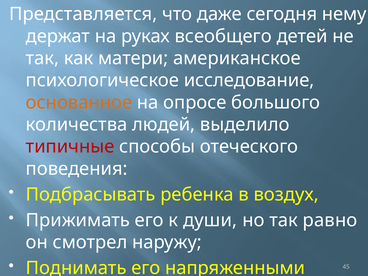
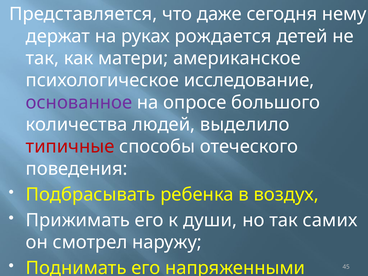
всеобщего: всеобщего -> рождается
основанное colour: orange -> purple
равно: равно -> самих
